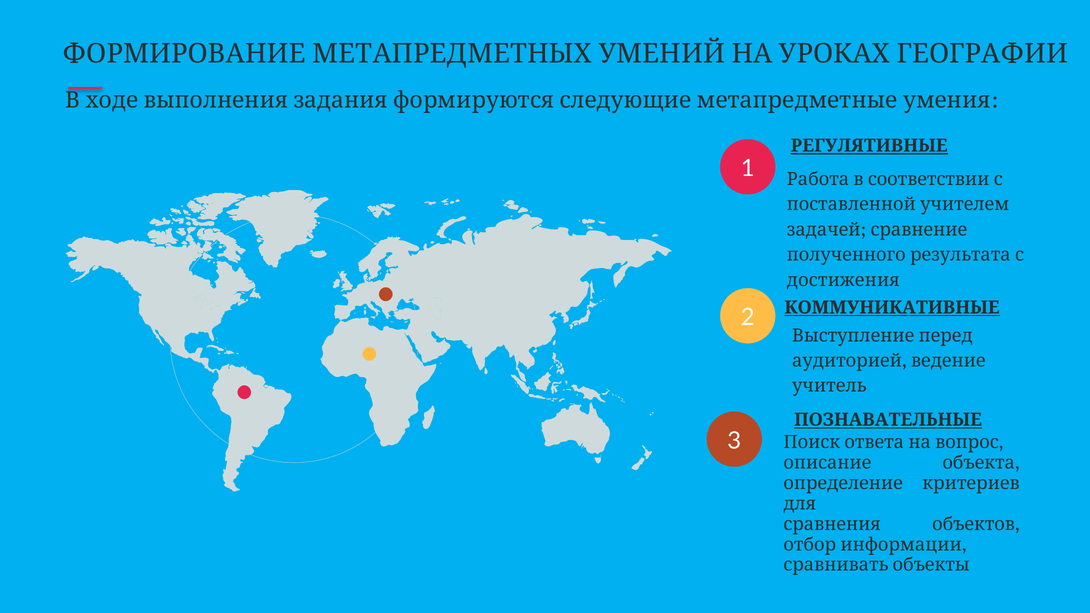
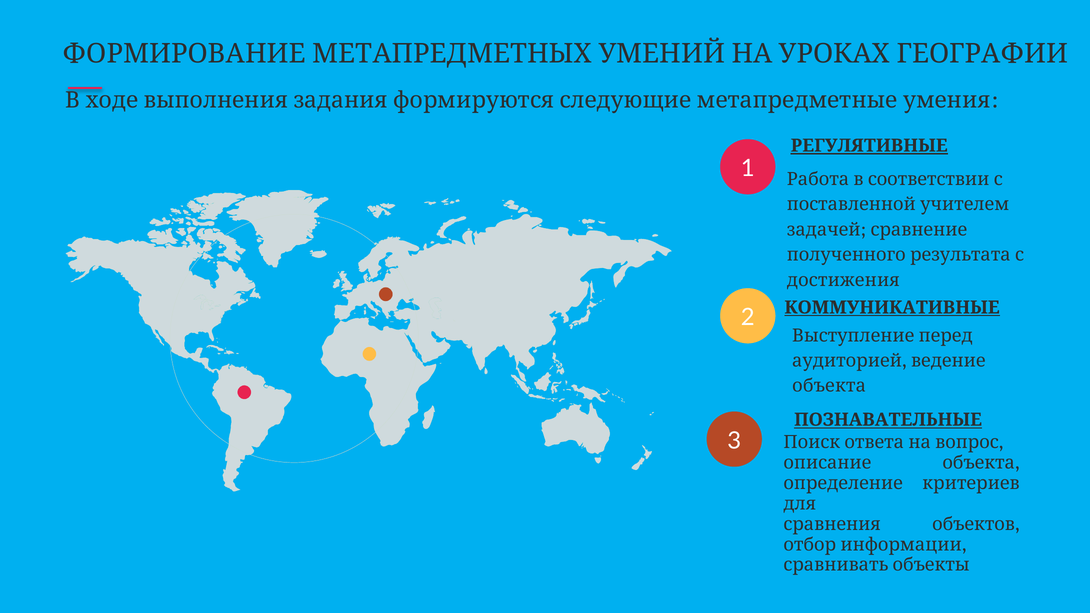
учитель at (829, 386): учитель -> объекта
